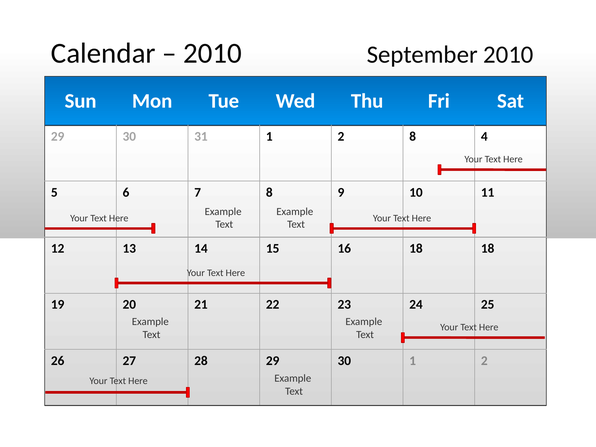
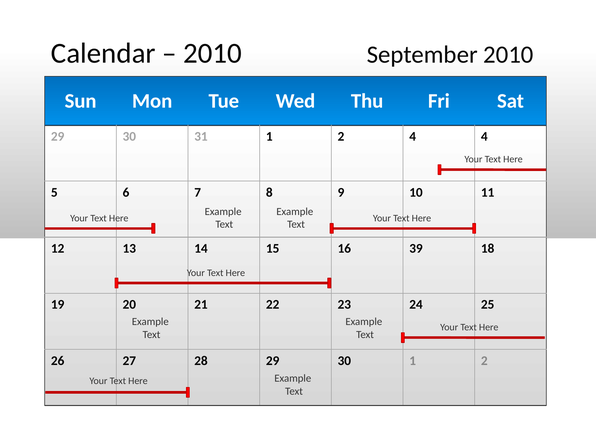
2 8: 8 -> 4
16 18: 18 -> 39
